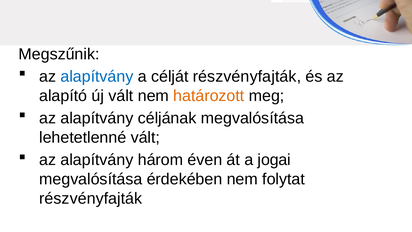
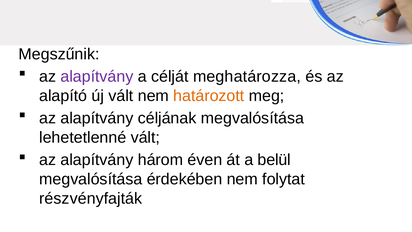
alapítvány at (97, 76) colour: blue -> purple
célját részvényfajták: részvényfajták -> meghatározza
jogai: jogai -> belül
